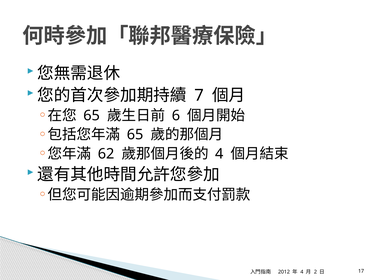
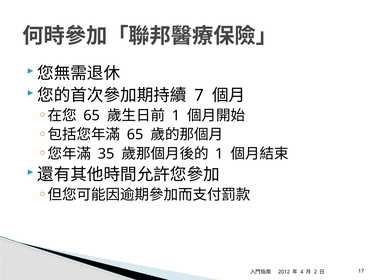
6 at (176, 116): 6 -> 1
62: 62 -> 35
4 at (219, 154): 4 -> 1
